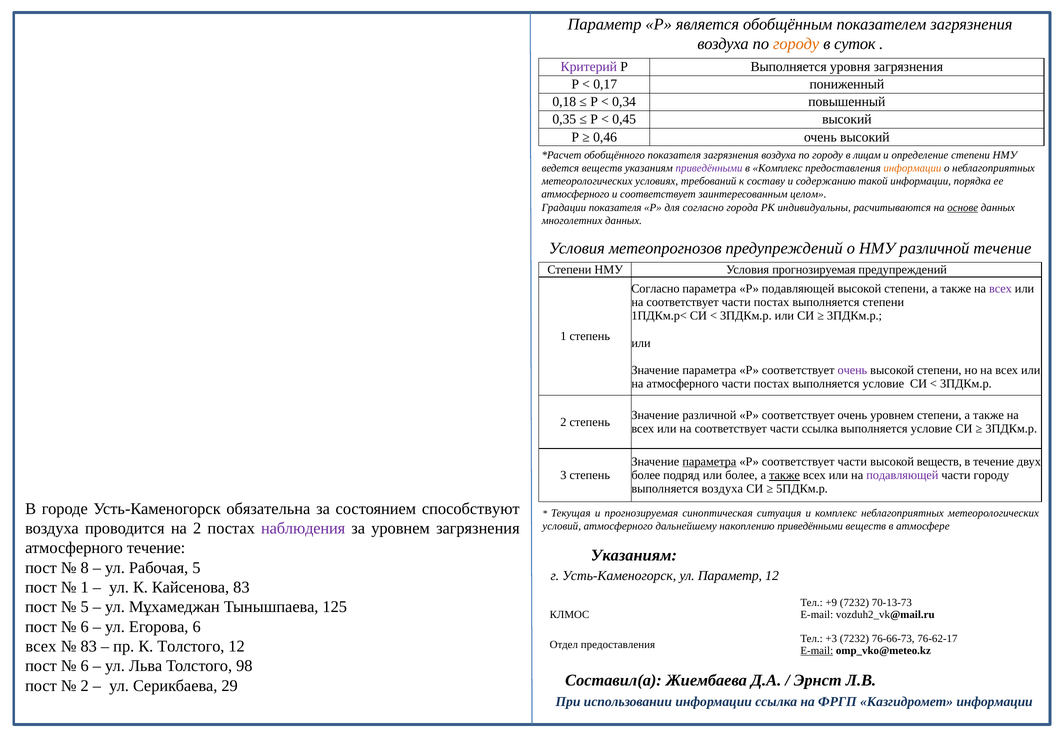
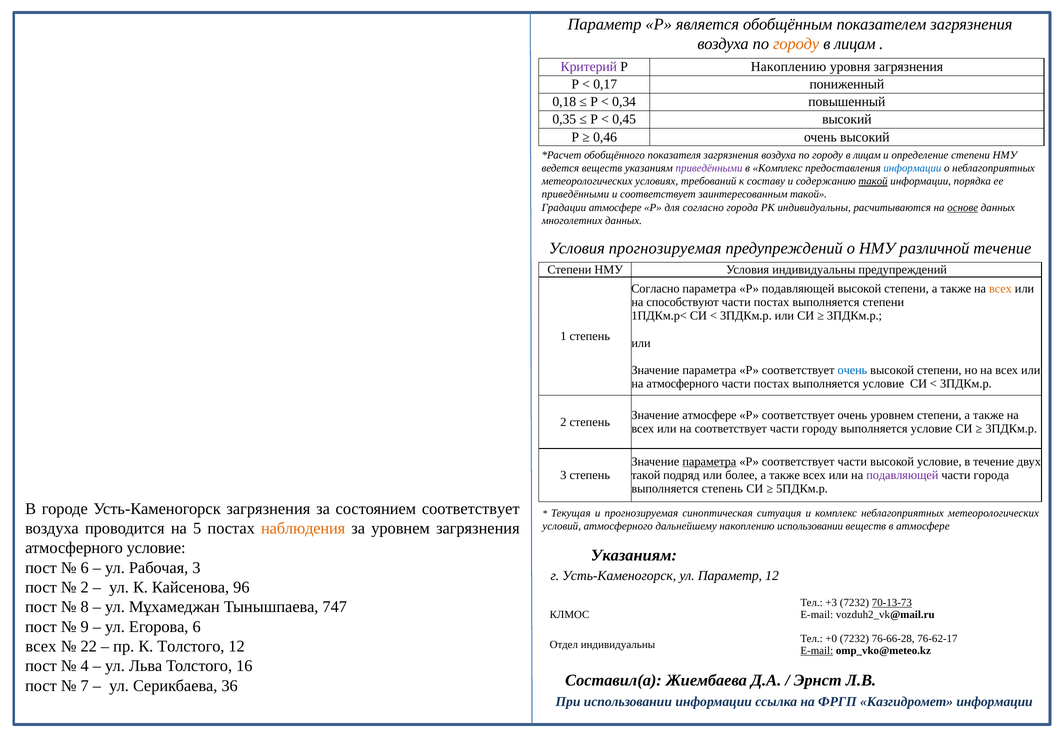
суток at (855, 44): суток -> лицам
Р Выполняется: Выполняется -> Накоплению
информации at (912, 168) colour: orange -> blue
такой at (873, 181) underline: none -> present
атмосферного at (575, 194): атмосферного -> приведёнными
заинтересованным целом: целом -> такой
Градации показателя: показателя -> атмосфере
Условия метеопрогнозов: метеопрогнозов -> прогнозируемая
Условия прогнозируемая: прогнозируемая -> индивидуальны
всех at (1000, 288) colour: purple -> orange
соответствует at (683, 302): соответствует -> способствуют
очень at (852, 370) colour: purple -> blue
Значение различной: различной -> атмосфере
части ссылка: ссылка -> городу
высокой веществ: веществ -> условие
более at (646, 475): более -> такой
также at (784, 475) underline: present -> none
части городу: городу -> города
выполняется воздуха: воздуха -> степень
Усть-Каменогорск обязательна: обязательна -> загрязнения
состоянием способствуют: способствуют -> соответствует
на 2: 2 -> 5
наблюдения colour: purple -> orange
накоплению приведёнными: приведёнными -> использовании
атмосферного течение: течение -> условие
8 at (85, 567): 8 -> 6
Рабочая 5: 5 -> 3
1 at (85, 587): 1 -> 2
Кайсенова 83: 83 -> 96
+9: +9 -> +3
70-13-73 underline: none -> present
5 at (85, 607): 5 -> 8
125: 125 -> 747
6 at (85, 626): 6 -> 9
+3: +3 -> +0
76-66-73: 76-66-73 -> 76-66-28
83 at (89, 646): 83 -> 22
Отдел предоставления: предоставления -> индивидуальны
6 at (85, 666): 6 -> 4
98: 98 -> 16
2 at (85, 685): 2 -> 7
29: 29 -> 36
